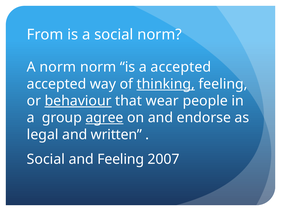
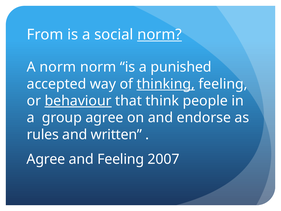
norm at (160, 35) underline: none -> present
a accepted: accepted -> punished
wear: wear -> think
agree at (105, 118) underline: present -> none
legal: legal -> rules
Social at (46, 159): Social -> Agree
